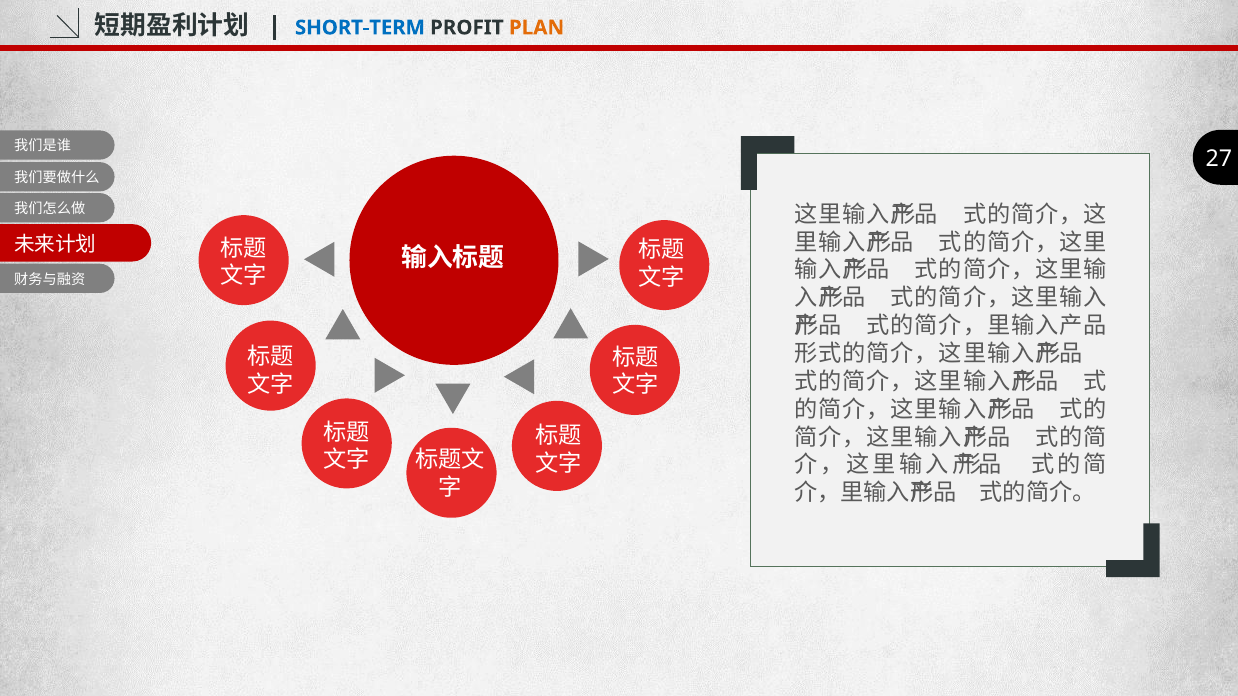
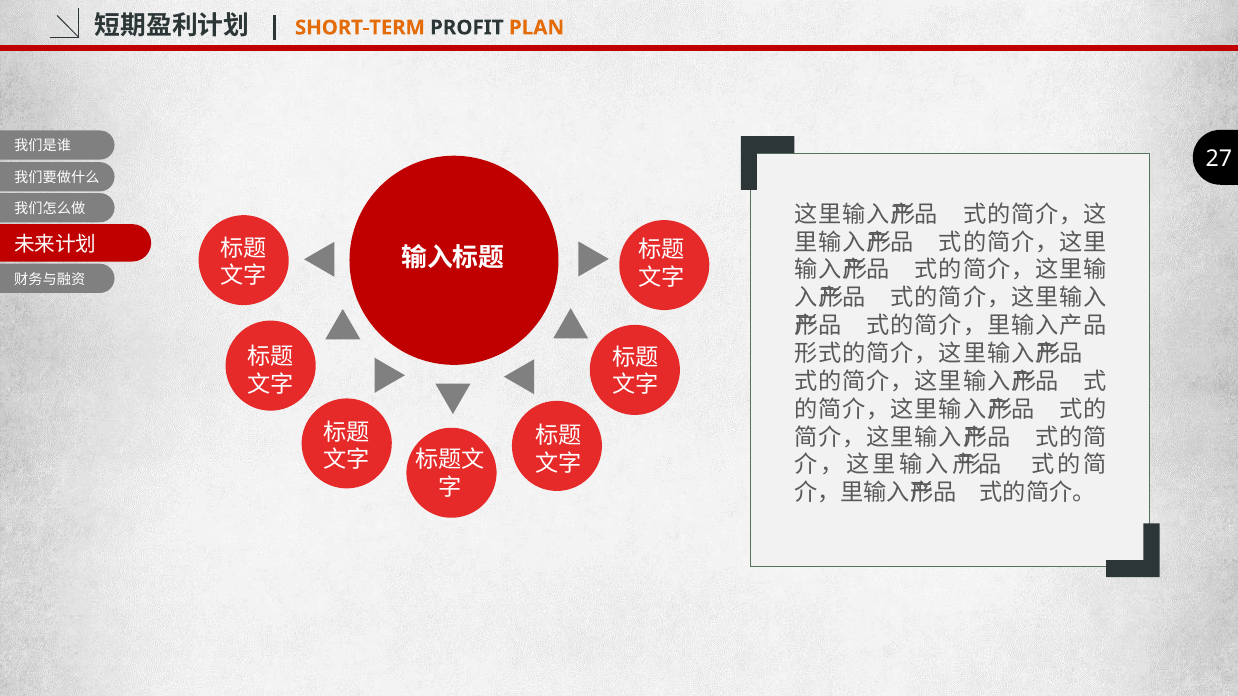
SHORT-TERM colour: blue -> orange
